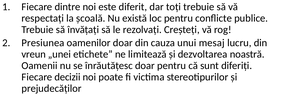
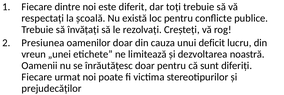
mesaj: mesaj -> deficit
decizii: decizii -> urmat
